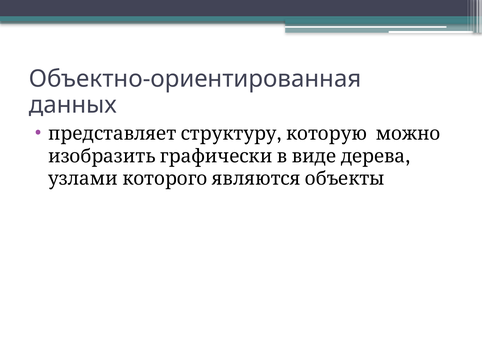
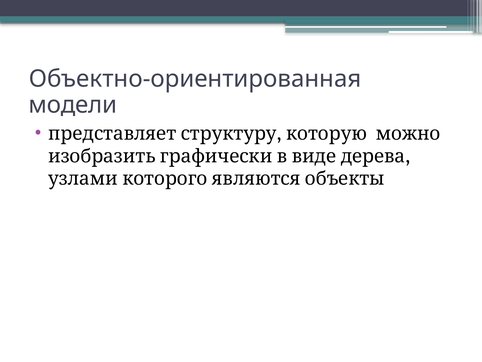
данных: данных -> модели
